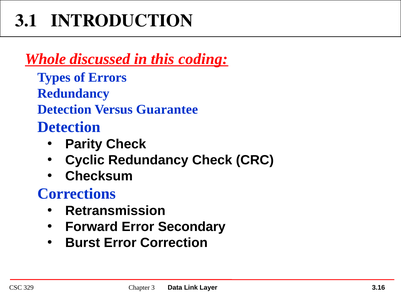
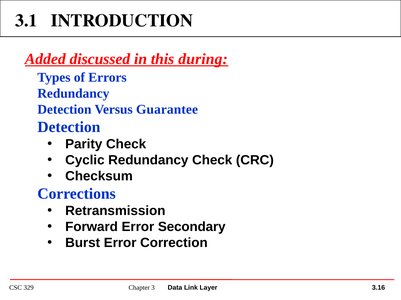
Whole: Whole -> Added
coding: coding -> during
